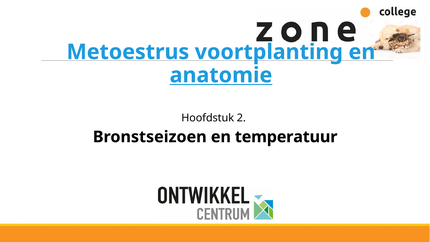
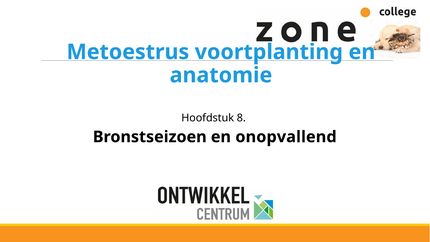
anatomie underline: present -> none
2: 2 -> 8
temperatuur: temperatuur -> onopvallend
